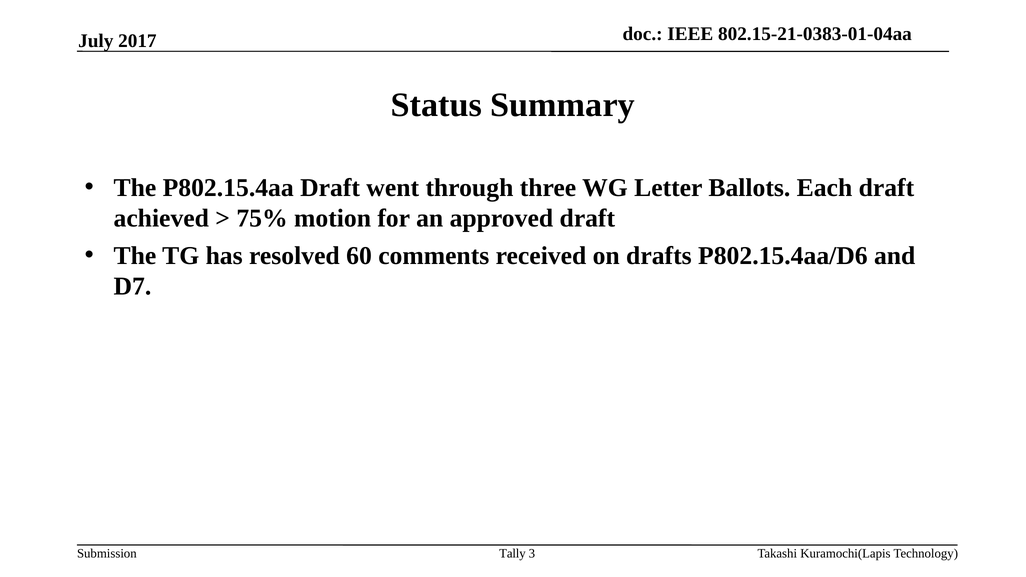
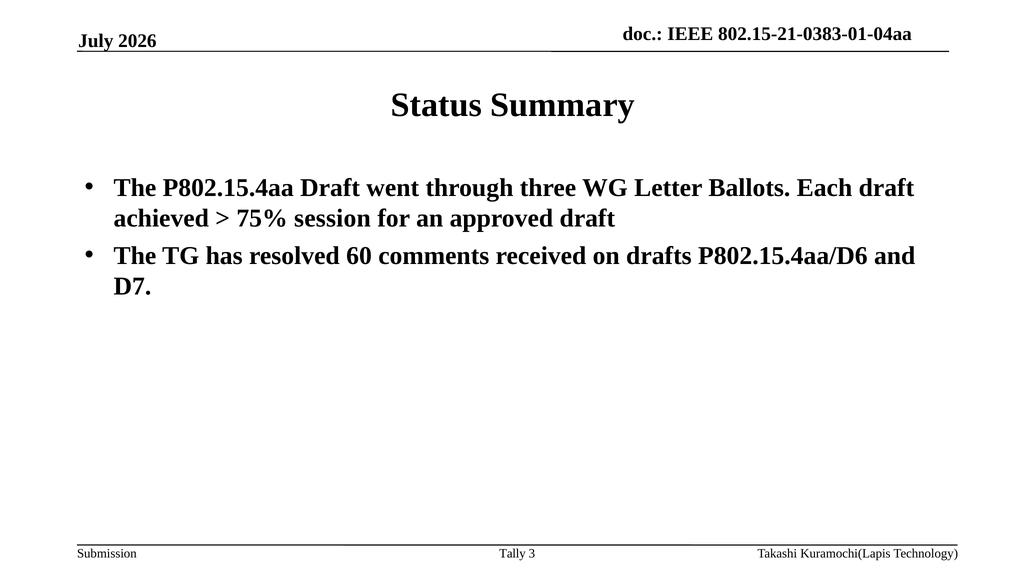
2017: 2017 -> 2026
motion: motion -> session
